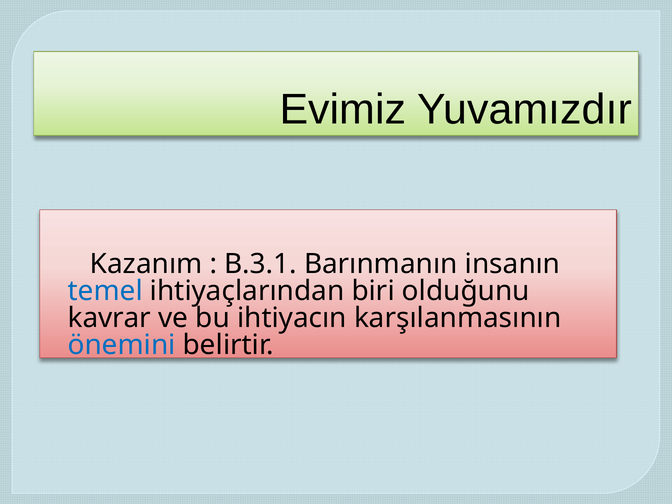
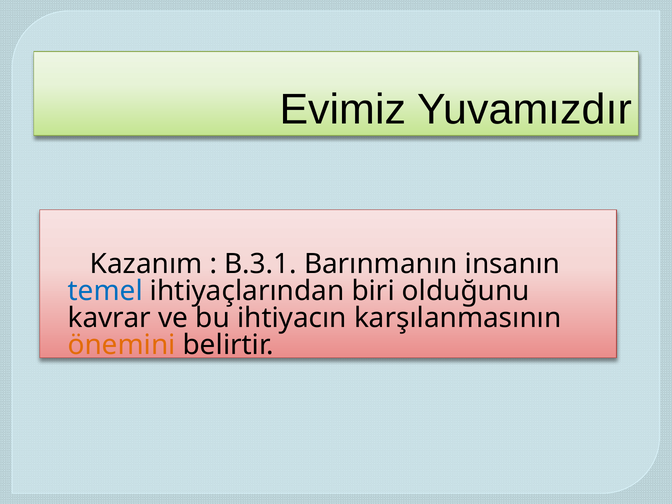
önemini colour: blue -> orange
